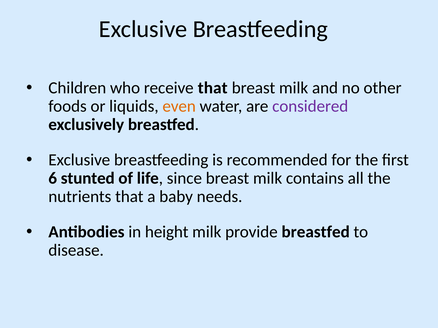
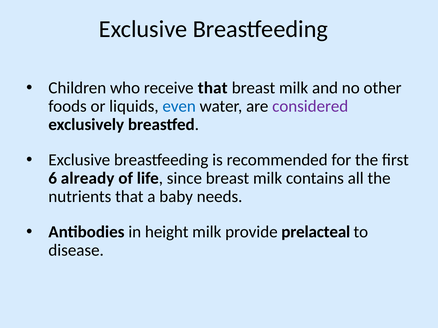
even colour: orange -> blue
stunted: stunted -> already
provide breastfed: breastfed -> prelacteal
